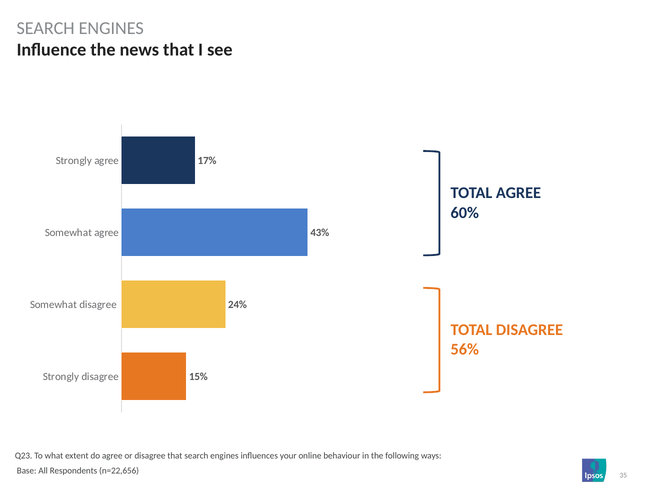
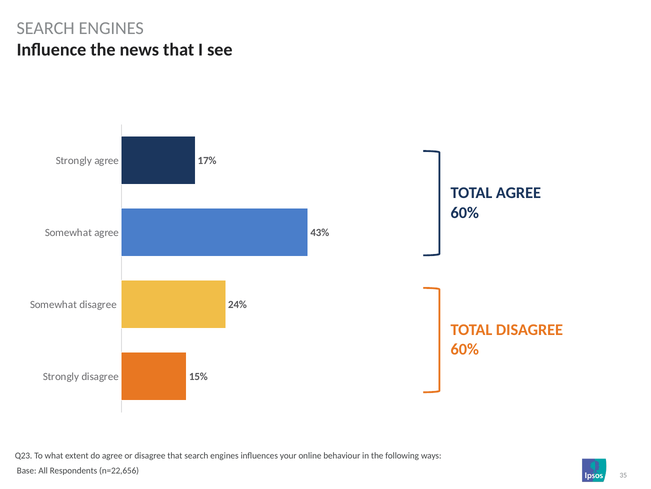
56% at (465, 349): 56% -> 60%
